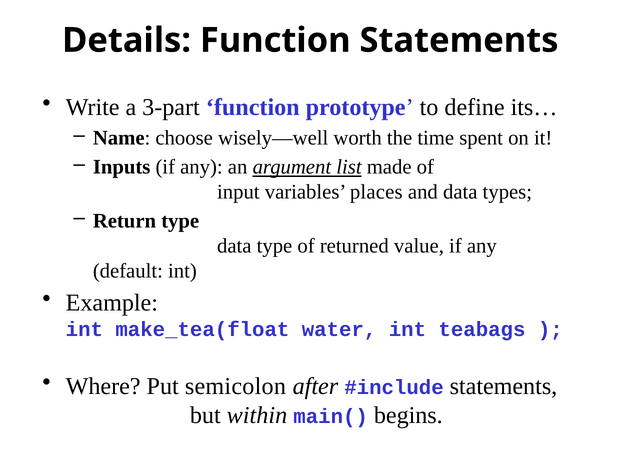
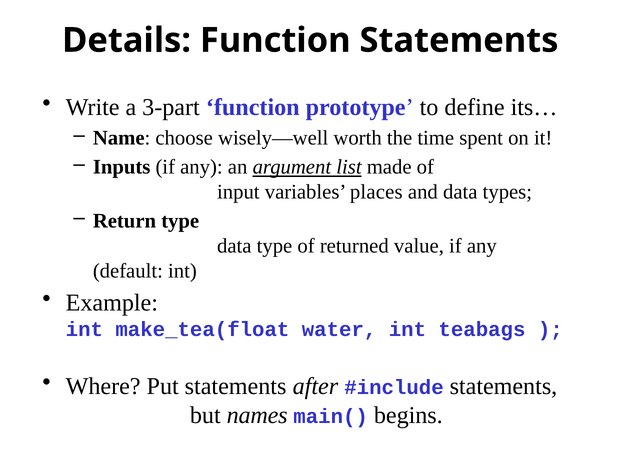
Put semicolon: semicolon -> statements
within: within -> names
